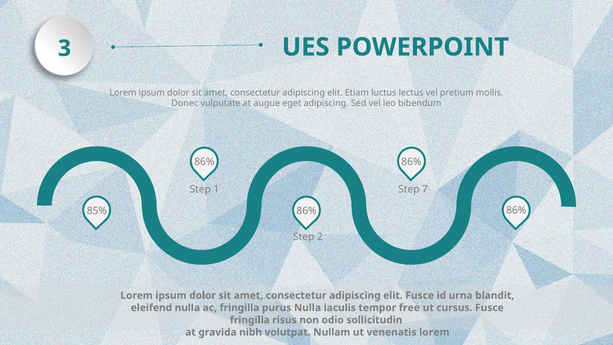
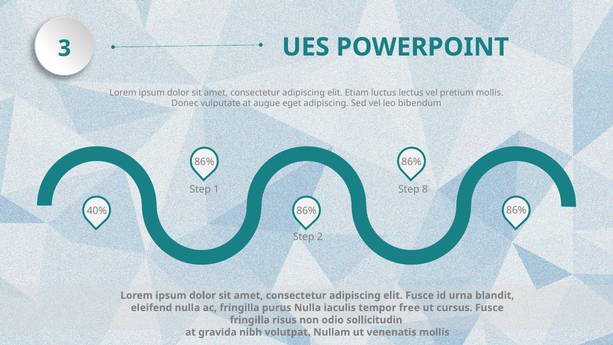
7: 7 -> 8
85%: 85% -> 40%
venenatis lorem: lorem -> mollis
